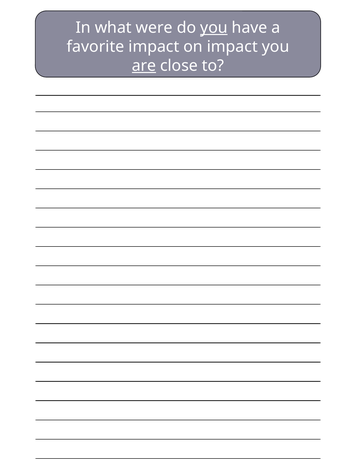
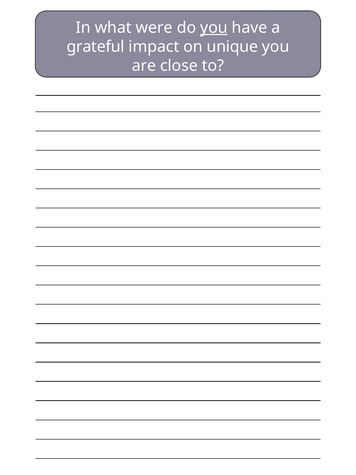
favorite: favorite -> grateful
on impact: impact -> unique
are underline: present -> none
